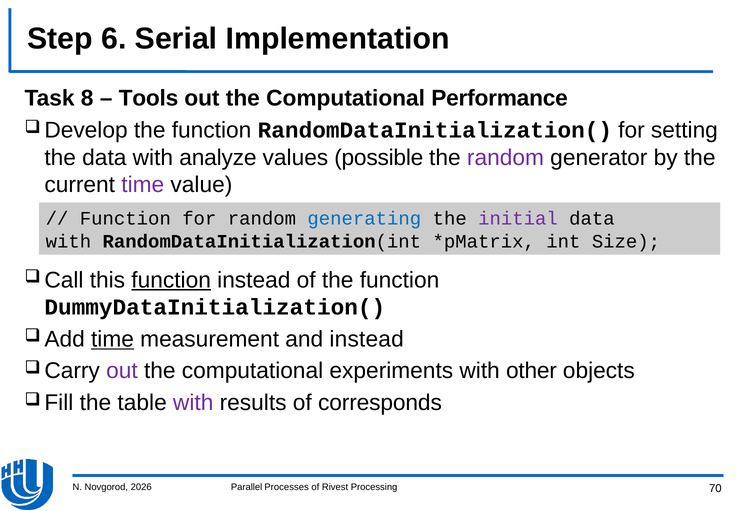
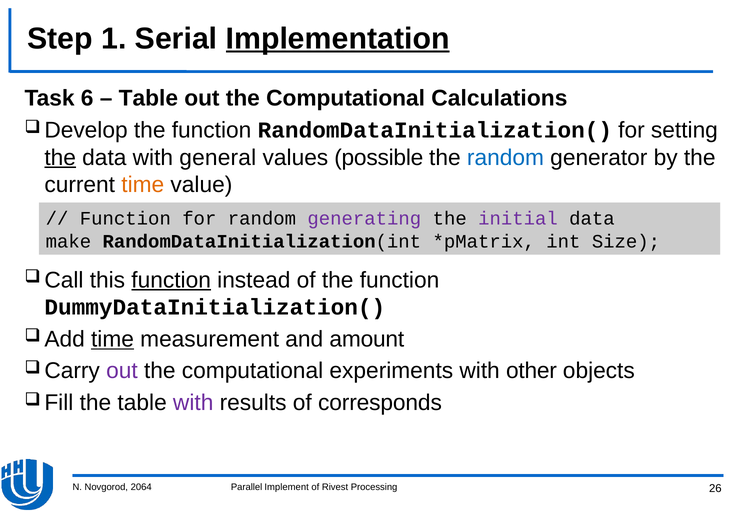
6: 6 -> 1
Implementation underline: none -> present
8: 8 -> 6
Tools at (148, 98): Tools -> Table
Performance: Performance -> Calculations
the at (60, 157) underline: none -> present
analyze: analyze -> general
random at (505, 157) colour: purple -> blue
time at (143, 185) colour: purple -> orange
generating colour: blue -> purple
with at (68, 241): with -> make
and instead: instead -> amount
2026: 2026 -> 2064
Processes: Processes -> Implement
70: 70 -> 26
